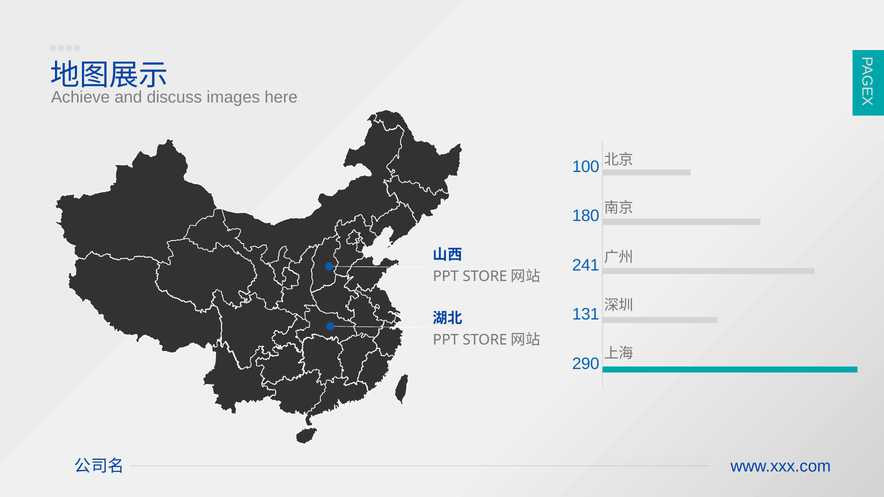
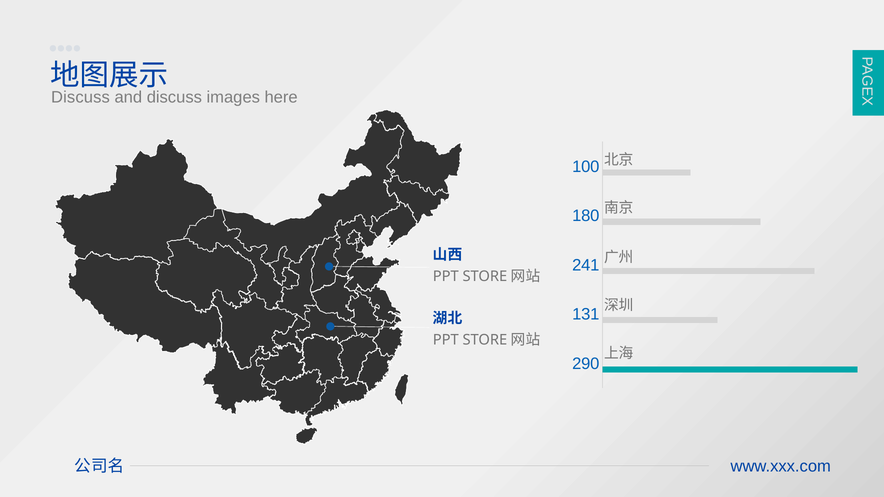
Achieve at (81, 97): Achieve -> Discuss
